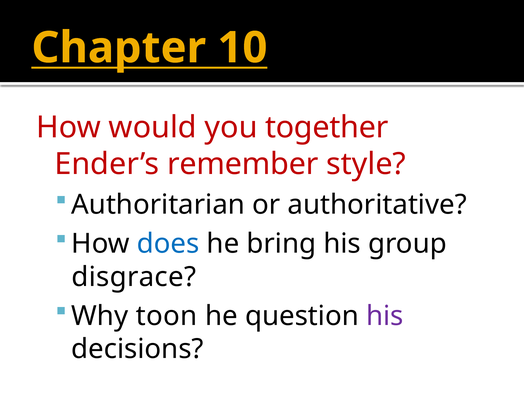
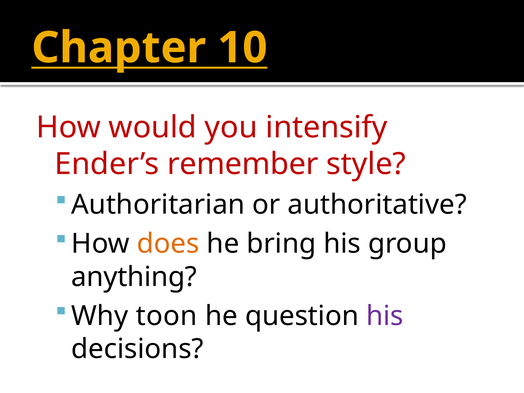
together: together -> intensify
does colour: blue -> orange
disgrace: disgrace -> anything
